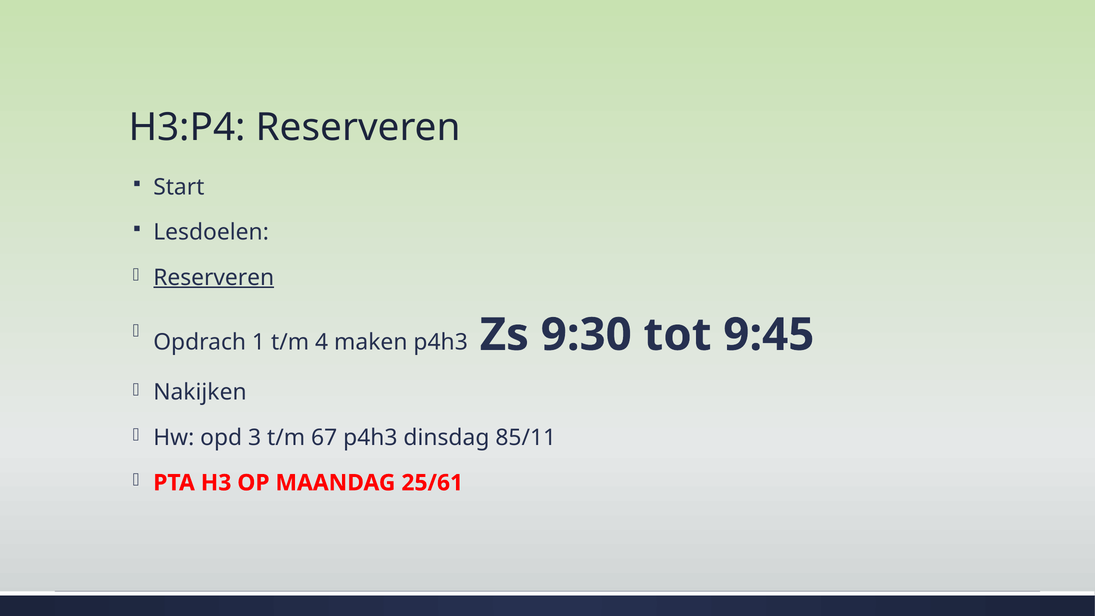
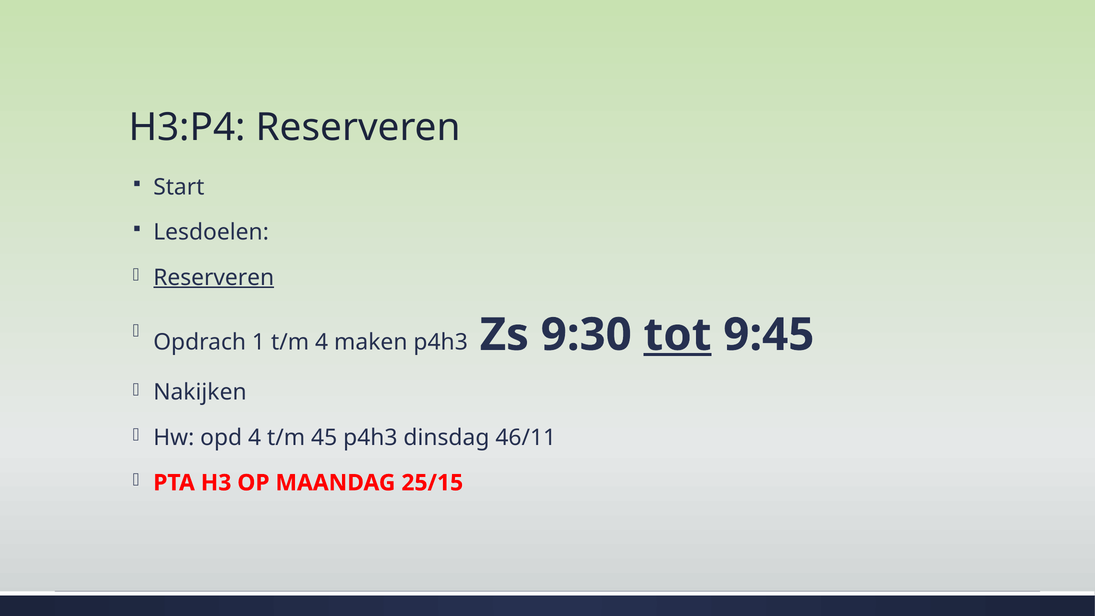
tot underline: none -> present
opd 3: 3 -> 4
67: 67 -> 45
85/11: 85/11 -> 46/11
25/61: 25/61 -> 25/15
